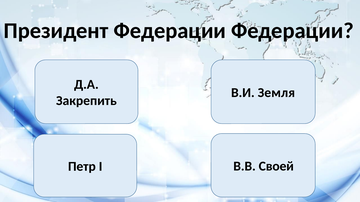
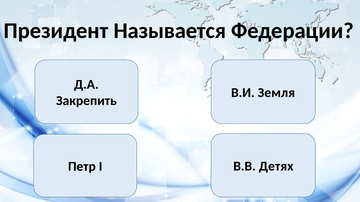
Президент Федерации: Федерации -> Называется
Своей: Своей -> Детях
